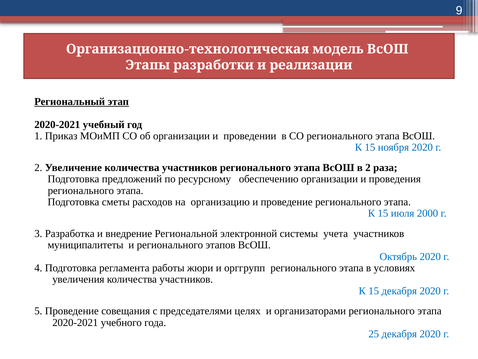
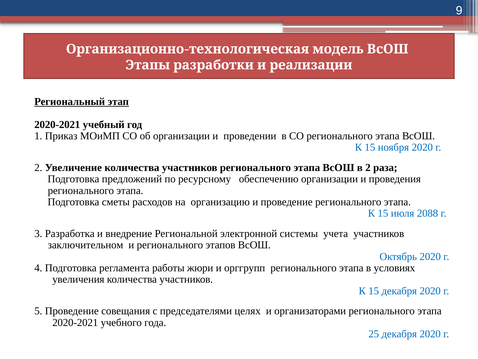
2000: 2000 -> 2088
муниципалитеты: муниципалитеты -> заключительном
